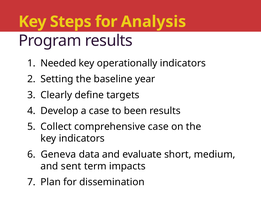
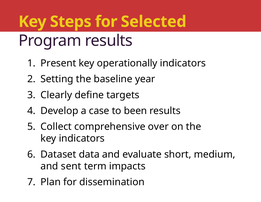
Analysis: Analysis -> Selected
Needed: Needed -> Present
comprehensive case: case -> over
Geneva: Geneva -> Dataset
